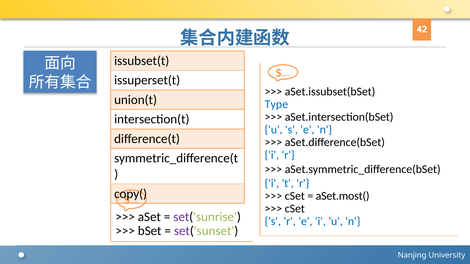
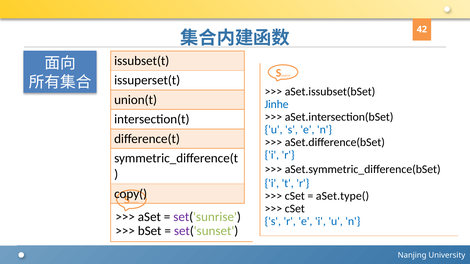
Type: Type -> Jinhe
aSet.most(: aSet.most( -> aSet.type(
